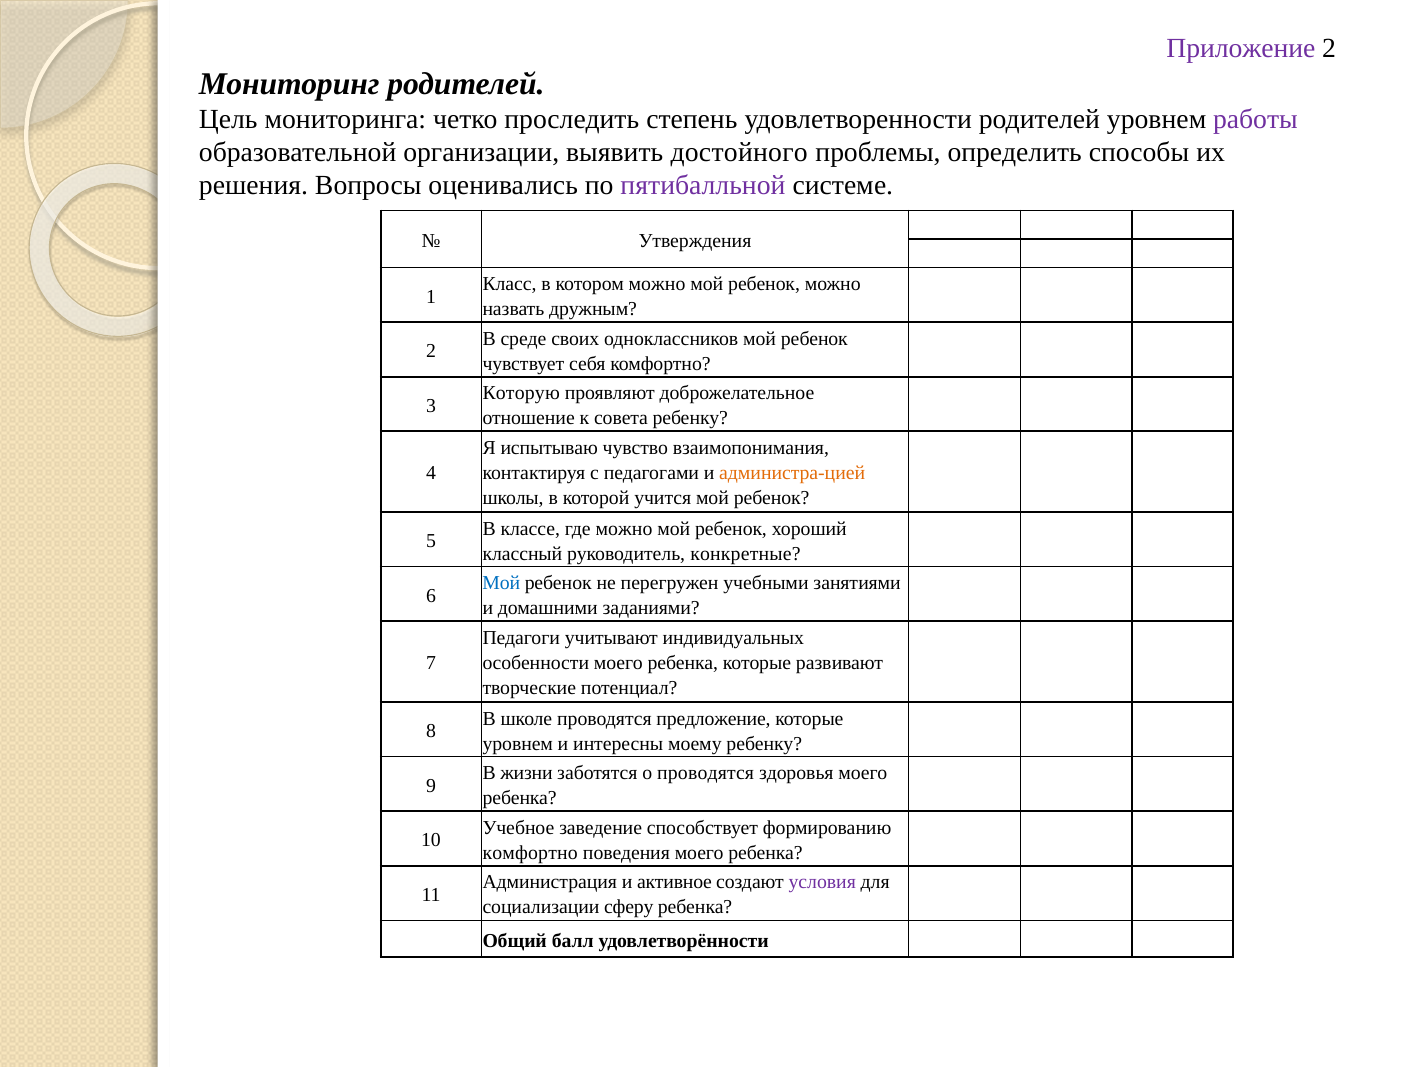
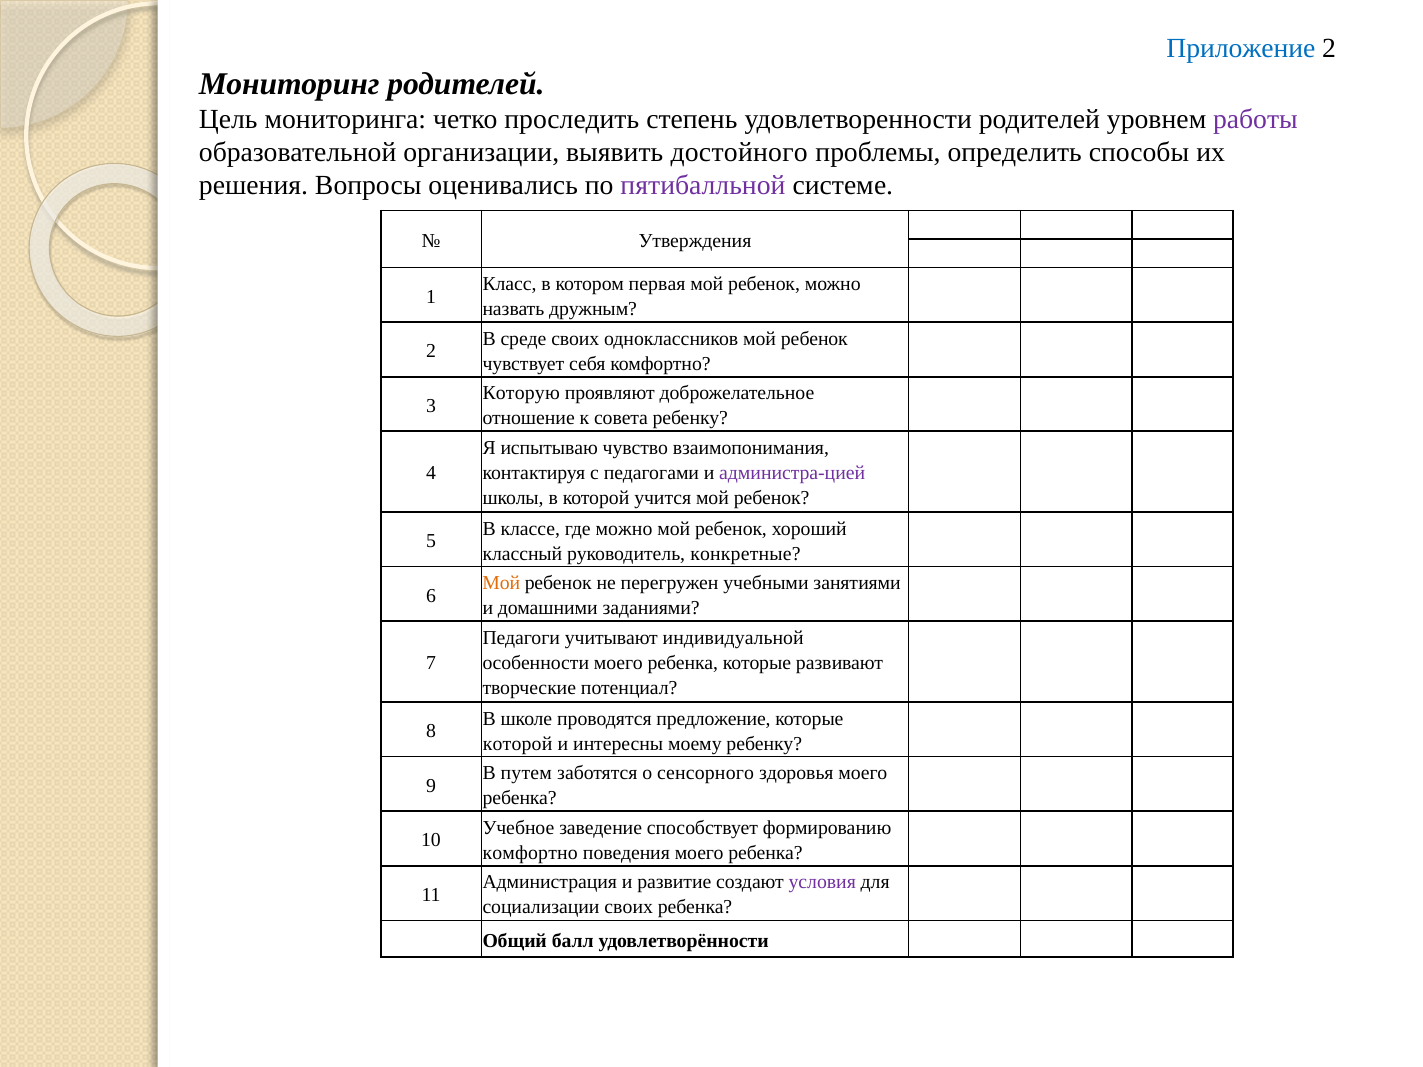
Приложение colour: purple -> blue
котором можно: можно -> первая
администра-цией colour: orange -> purple
Мой at (501, 583) colour: blue -> orange
индивидуальных: индивидуальных -> индивидуальной
уровнем at (518, 744): уровнем -> которой
жизни: жизни -> путем
о проводятся: проводятся -> сенсорного
активное: активное -> развитие
социализации сферу: сферу -> своих
